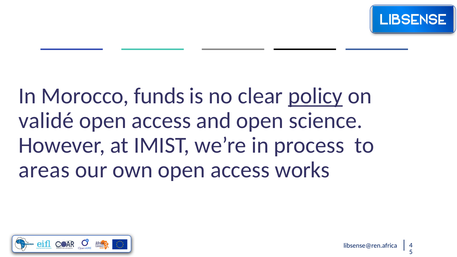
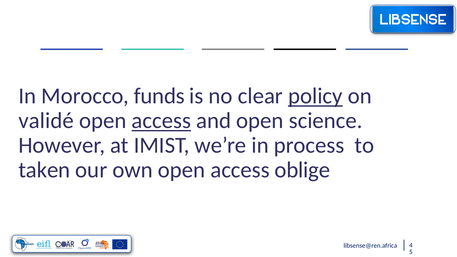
access at (161, 121) underline: none -> present
areas: areas -> taken
works: works -> oblige
